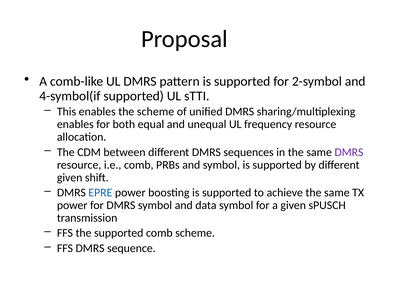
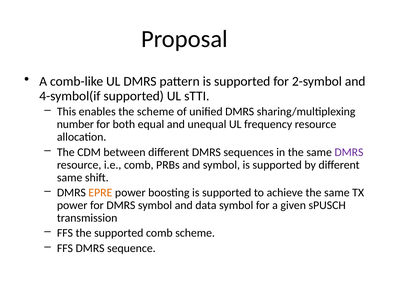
enables at (75, 125): enables -> number
given at (70, 178): given -> same
EPRE colour: blue -> orange
